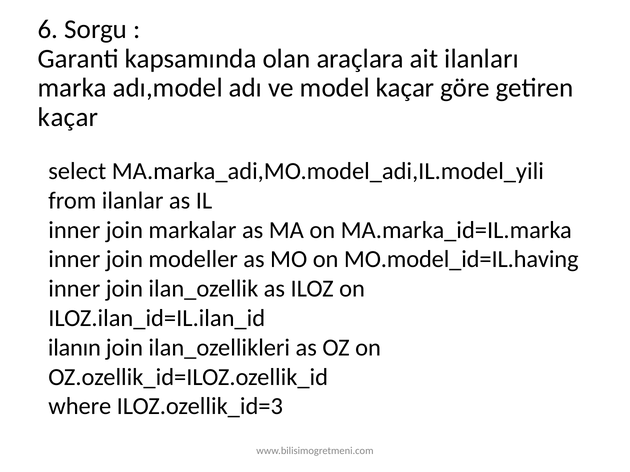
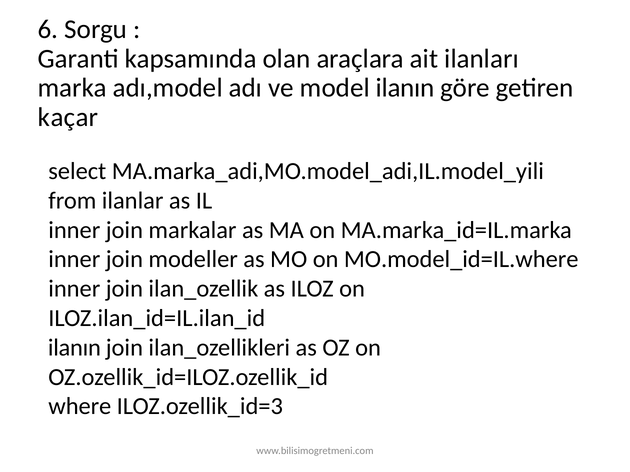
model kaçar: kaçar -> ilanın
MO.model_id=IL.having: MO.model_id=IL.having -> MO.model_id=IL.where
